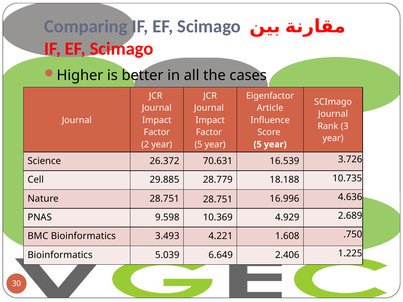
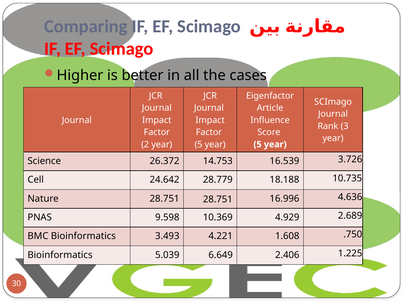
70.631: 70.631 -> 14.753
29.885: 29.885 -> 24.642
